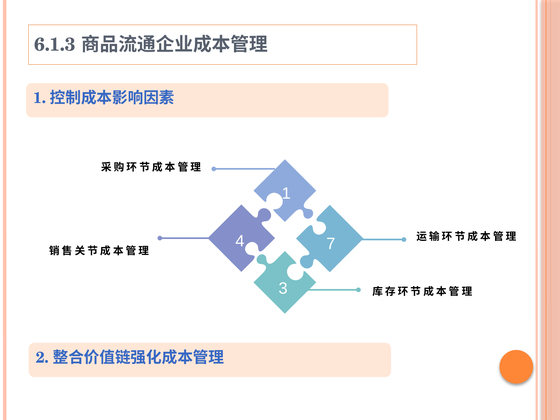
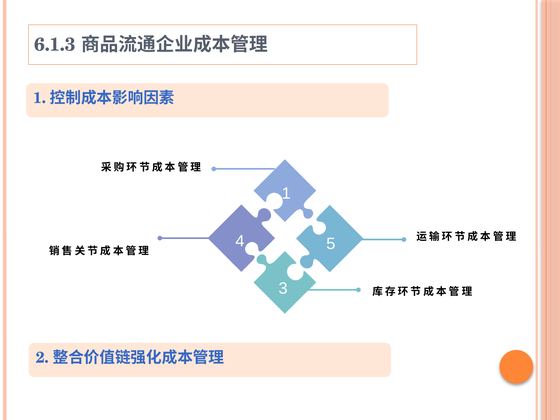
7: 7 -> 5
